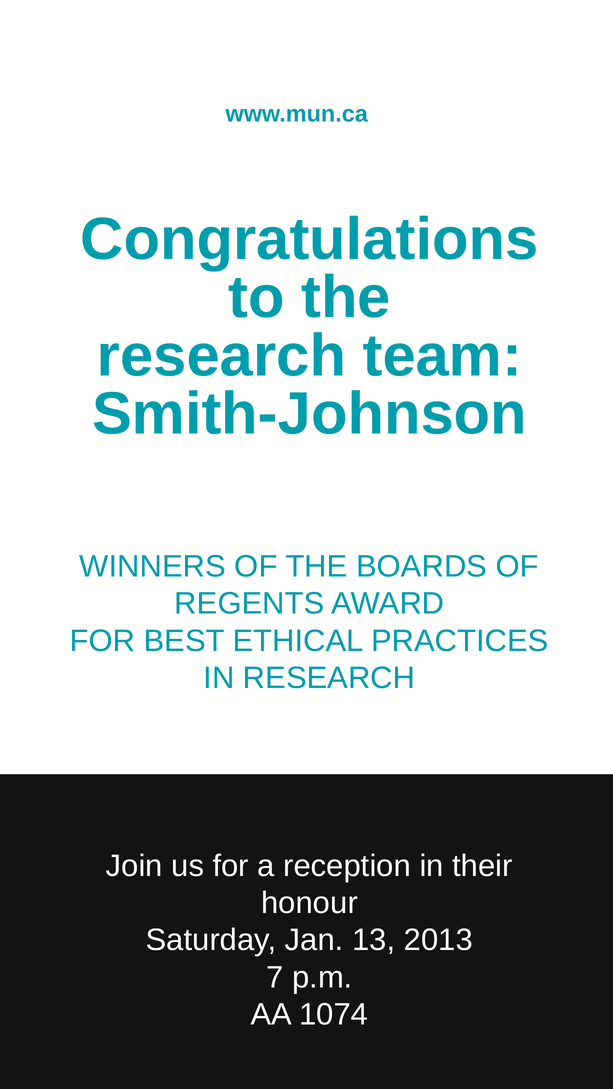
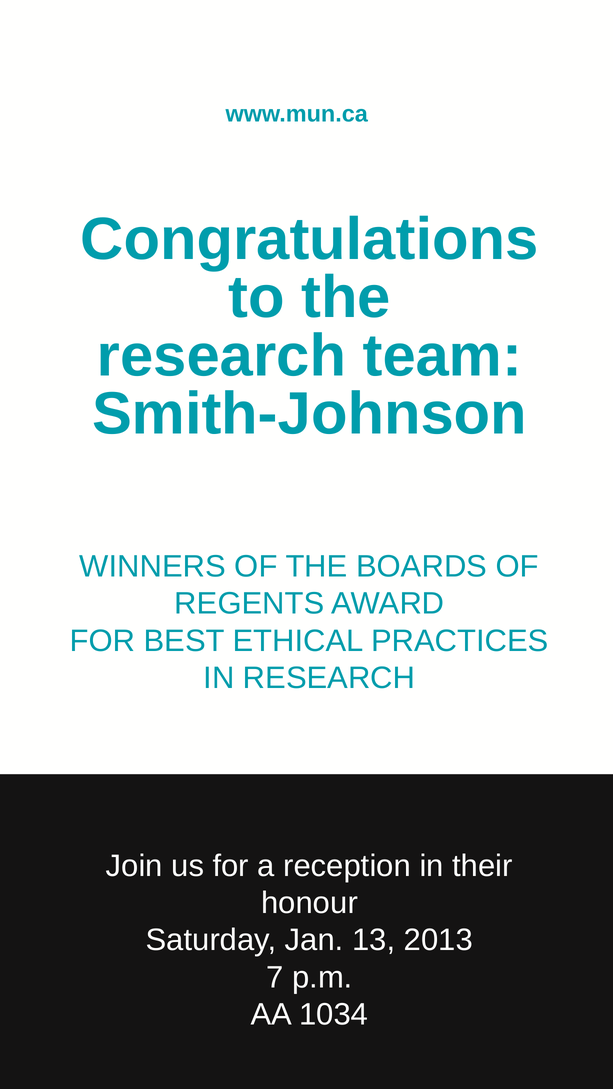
1074: 1074 -> 1034
